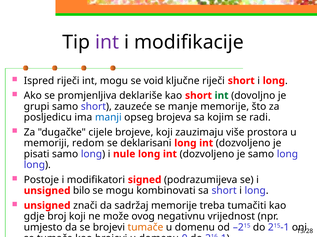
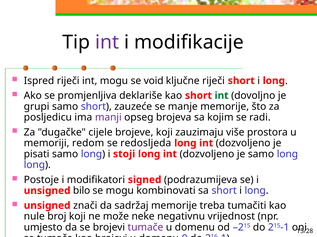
manji colour: blue -> purple
deklarisani: deklarisani -> redosljeda
nule: nule -> stoji
gdje: gdje -> nule
ovog: ovog -> neke
tumače at (145, 228) colour: orange -> purple
